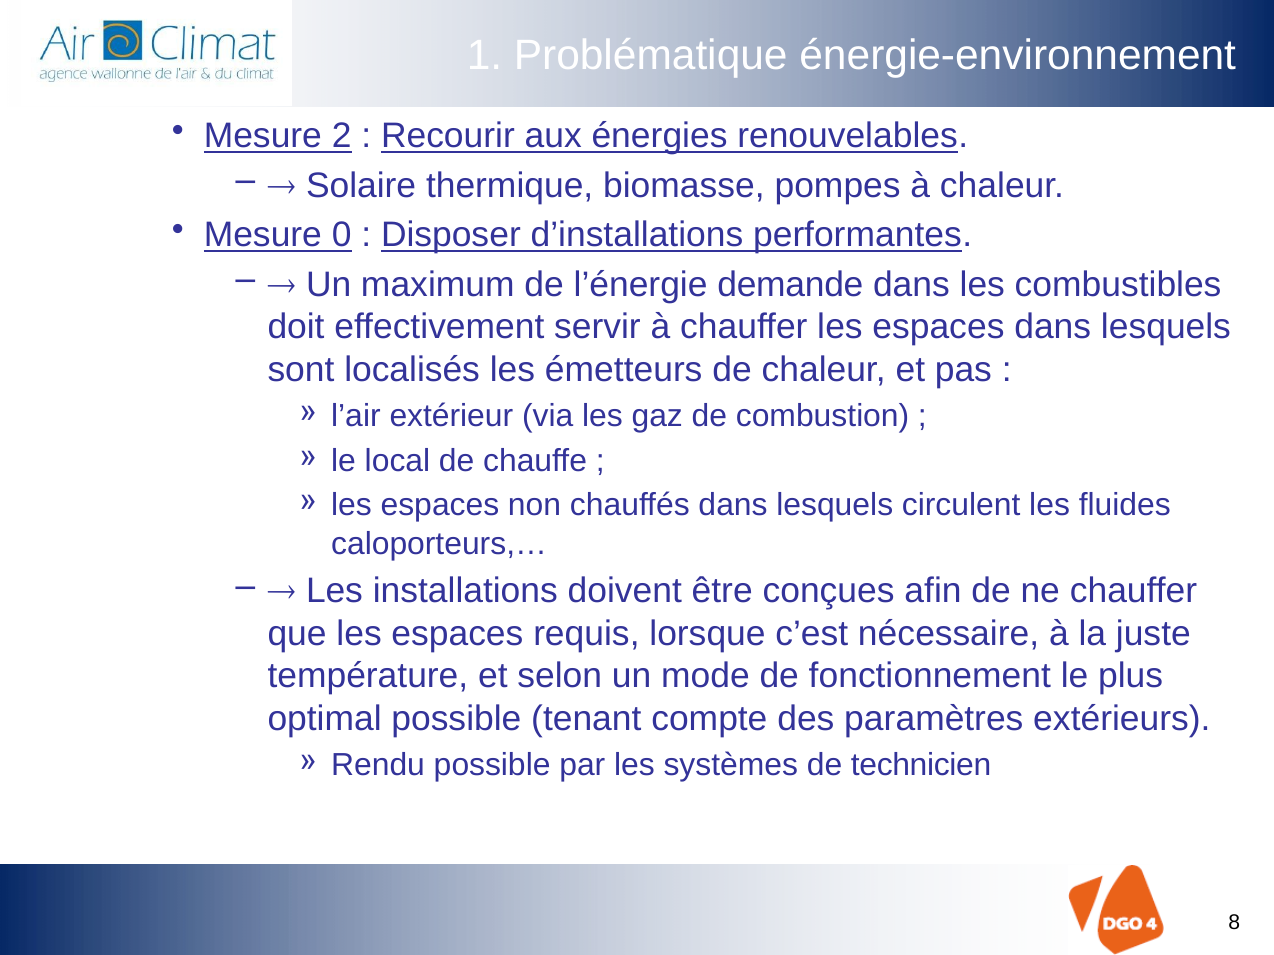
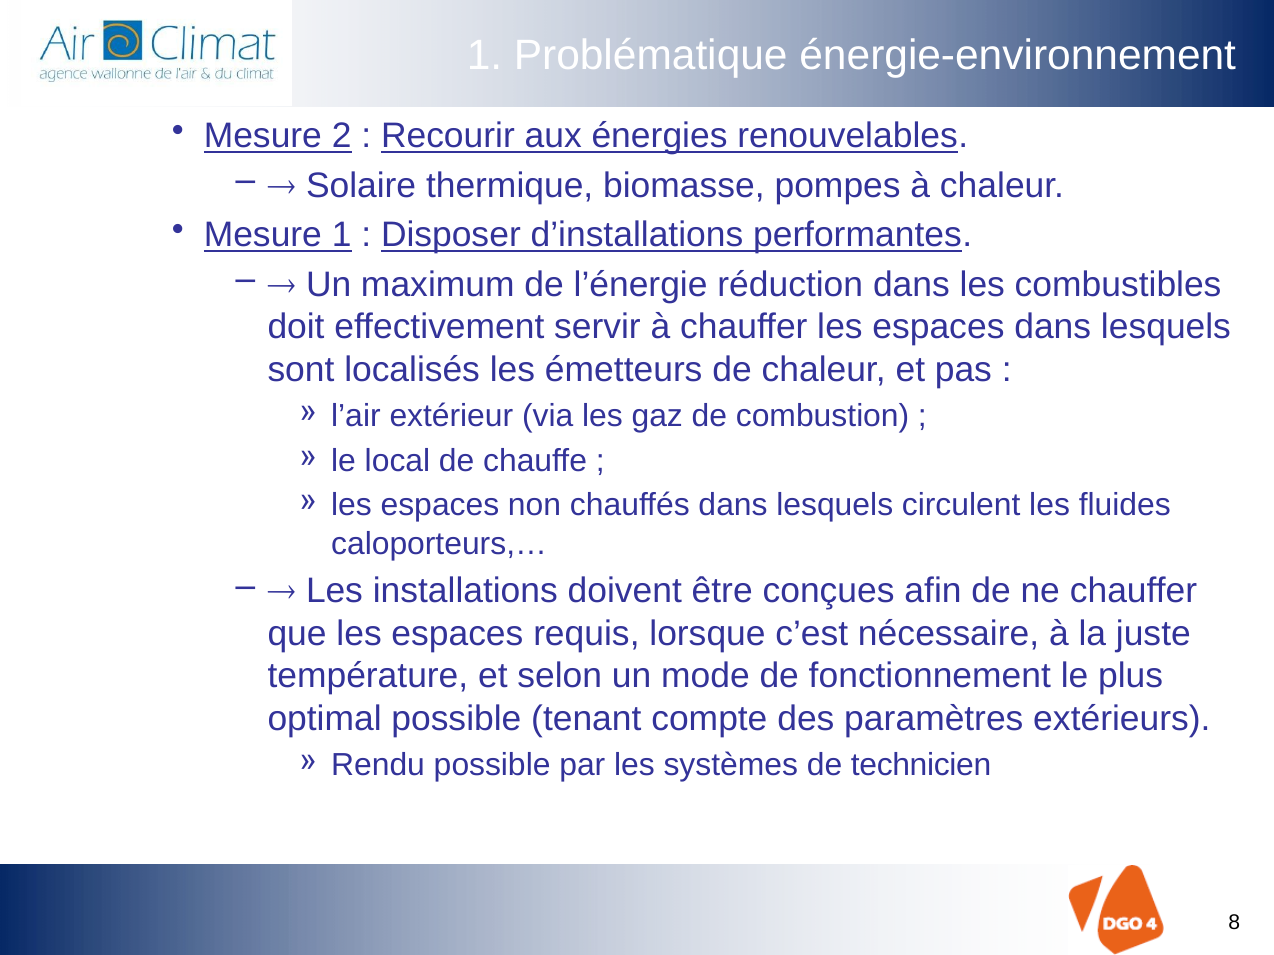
Mesure 0: 0 -> 1
demande: demande -> réduction
